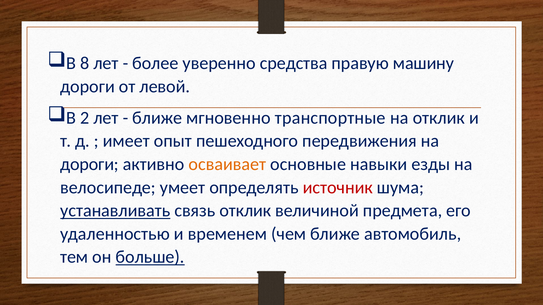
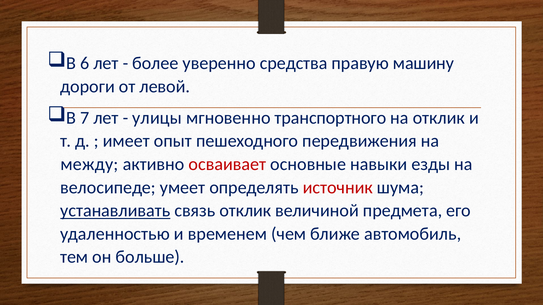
8: 8 -> 6
2: 2 -> 7
ближе at (157, 118): ближе -> улицы
транспортные: транспортные -> транспортного
дороги at (90, 164): дороги -> между
осваивает colour: orange -> red
больше underline: present -> none
